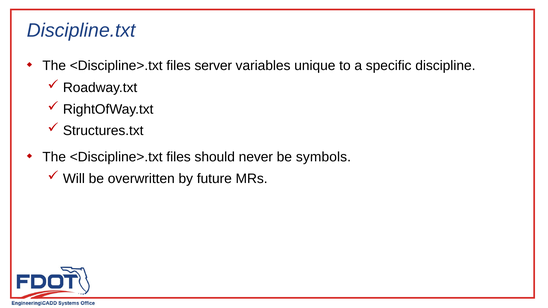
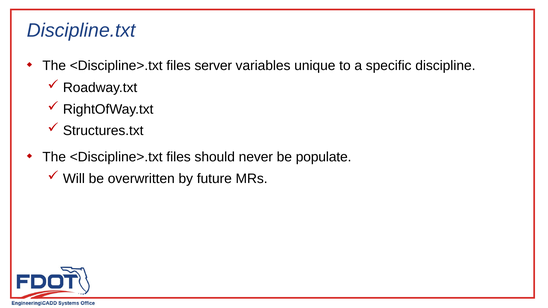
symbols: symbols -> populate
